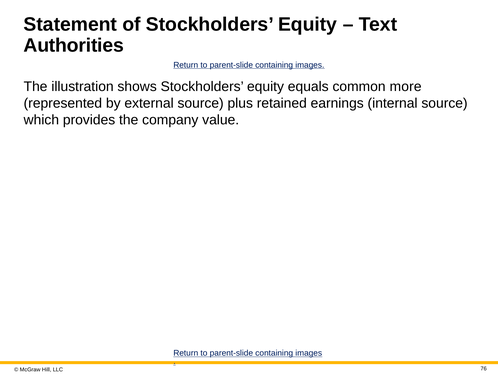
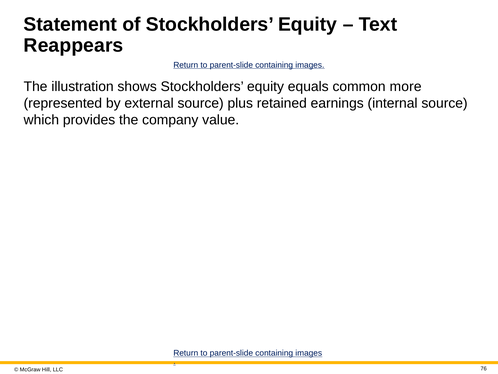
Authorities: Authorities -> Reappears
